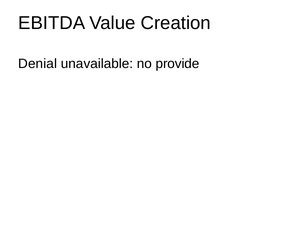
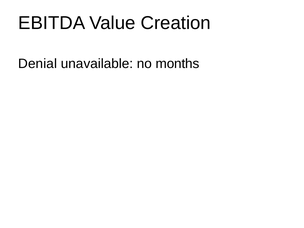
provide: provide -> months
